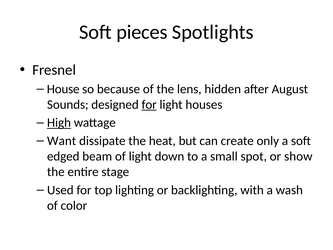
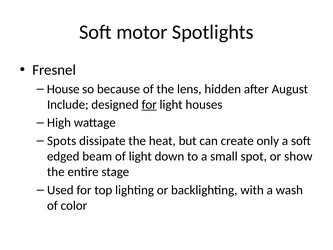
pieces: pieces -> motor
Sounds: Sounds -> Include
High underline: present -> none
Want: Want -> Spots
